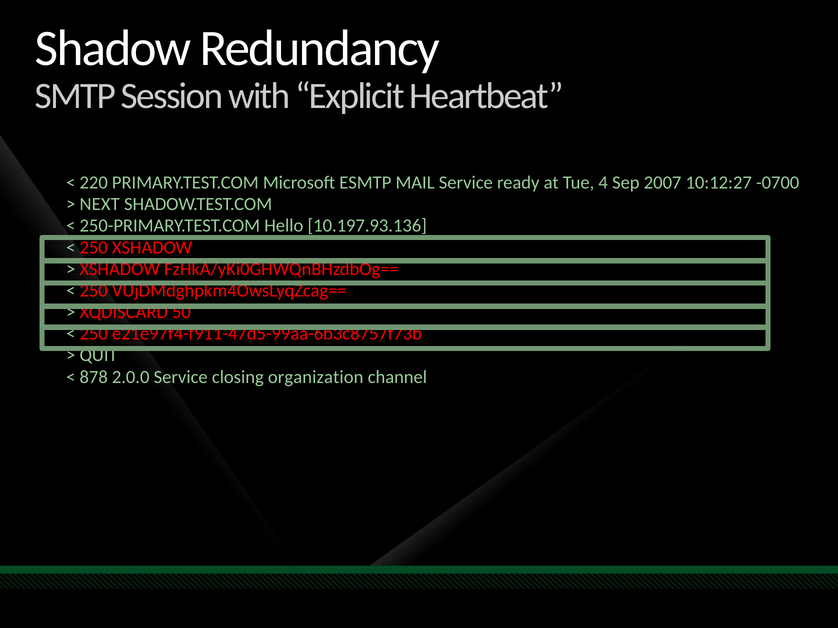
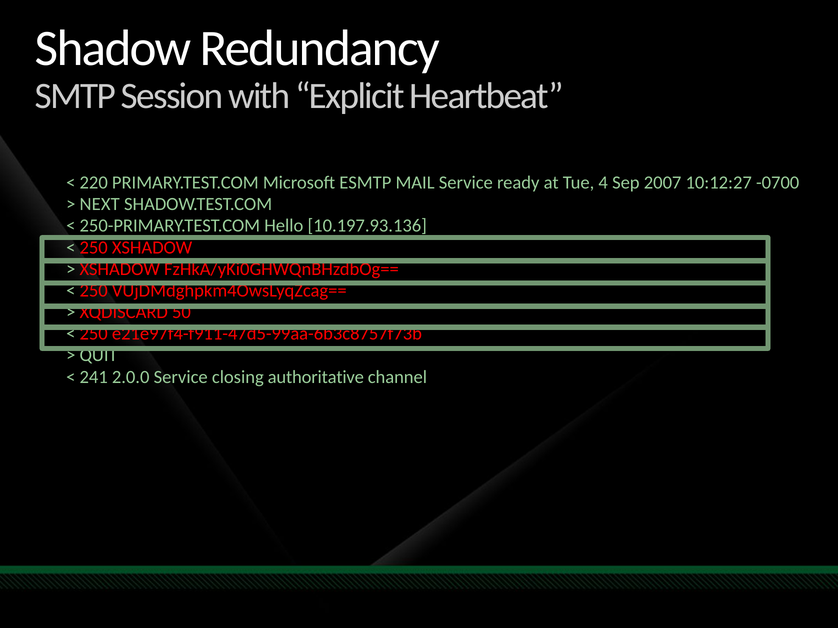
878: 878 -> 241
organization: organization -> authoritative
